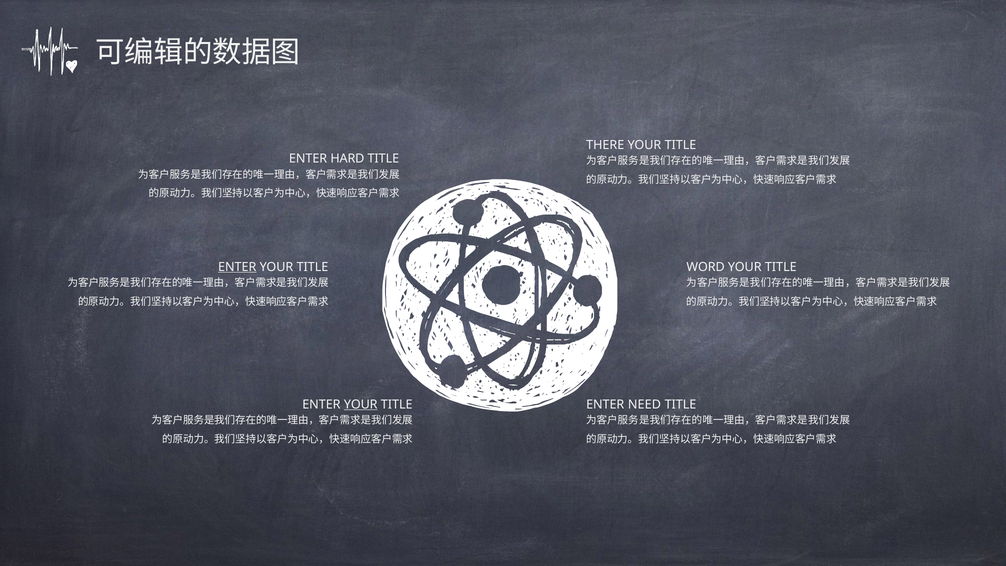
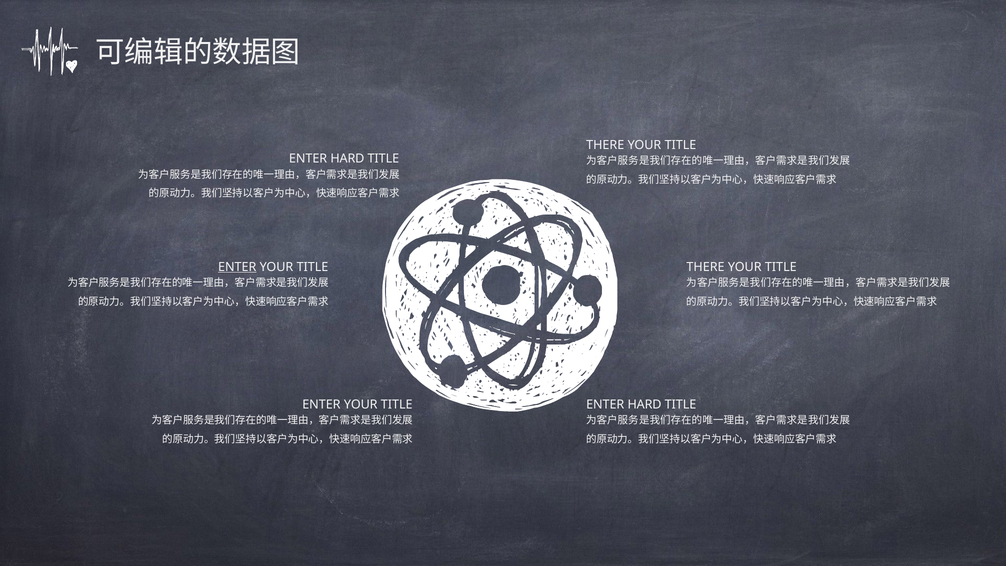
WORD at (706, 267): WORD -> THERE
YOUR at (361, 404) underline: present -> none
NEED at (644, 404): NEED -> HARD
